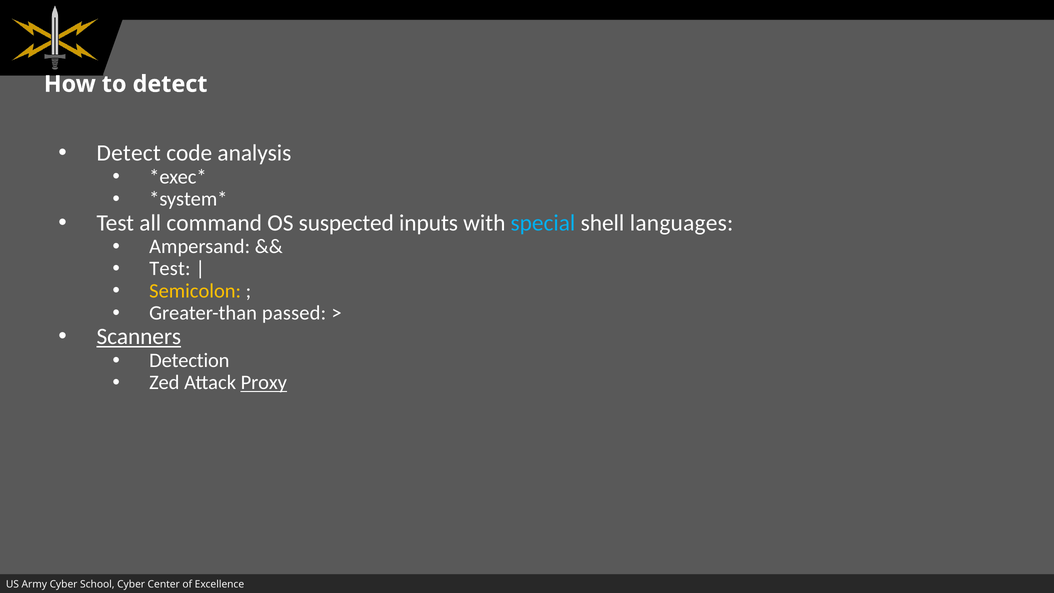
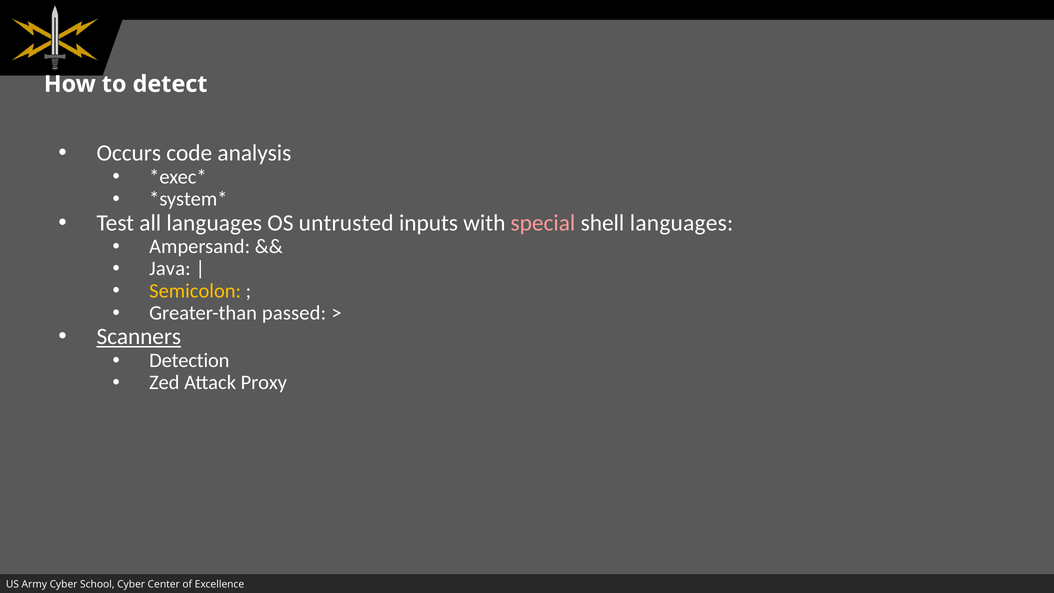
Detect at (129, 153): Detect -> Occurs
all command: command -> languages
suspected: suspected -> untrusted
special colour: light blue -> pink
Test at (170, 269): Test -> Java
Proxy underline: present -> none
